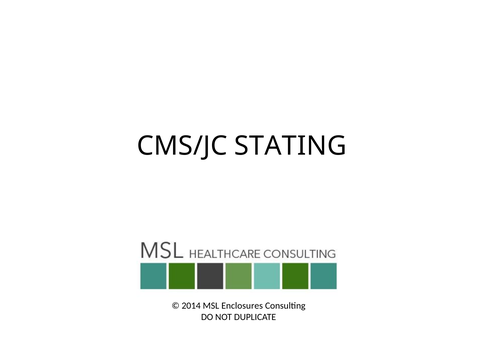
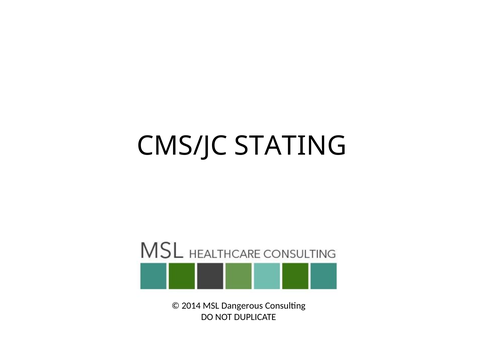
Enclosures: Enclosures -> Dangerous
